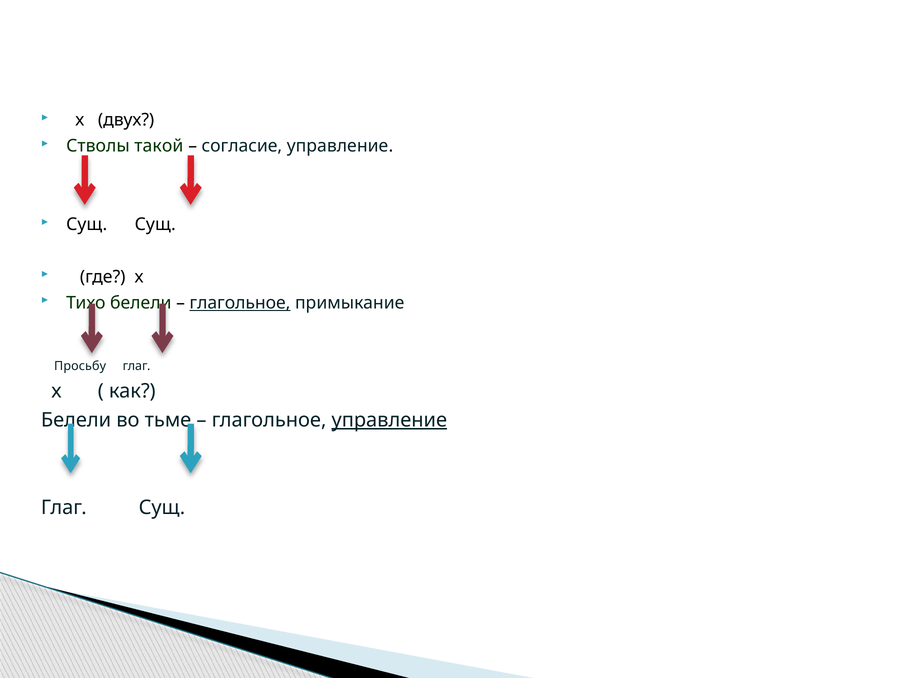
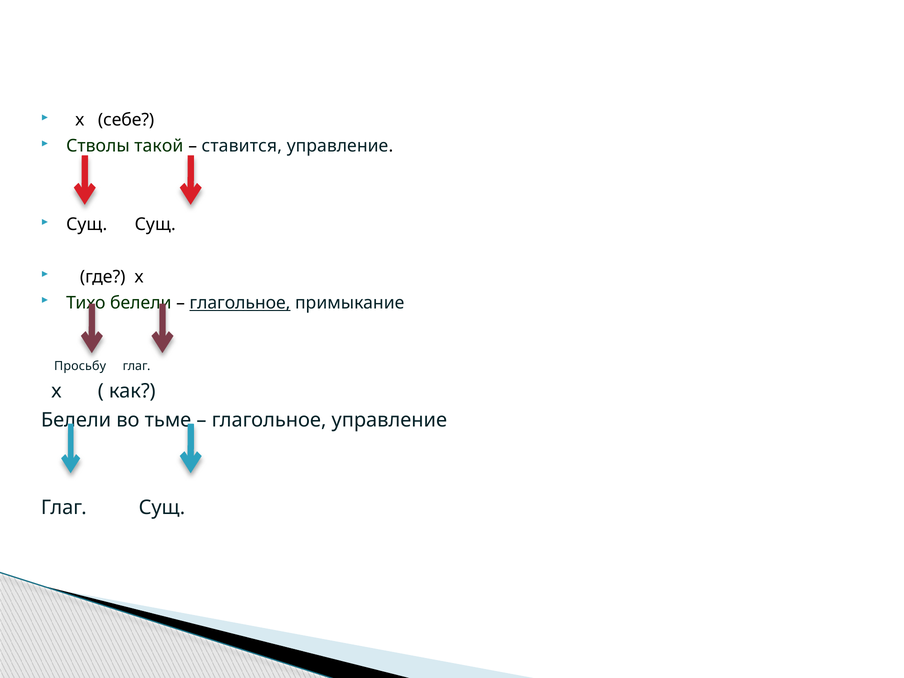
двух: двух -> себе
согласие: согласие -> ставится
управление at (389, 420) underline: present -> none
